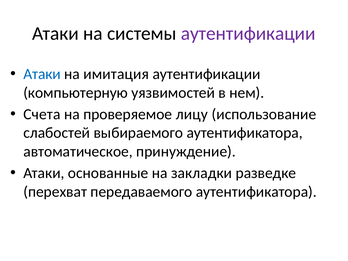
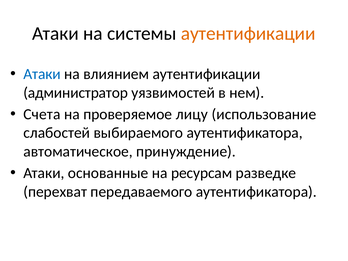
аутентификации at (248, 34) colour: purple -> orange
имитация: имитация -> влиянием
компьютерную: компьютерную -> администратор
закладки: закладки -> ресурсам
